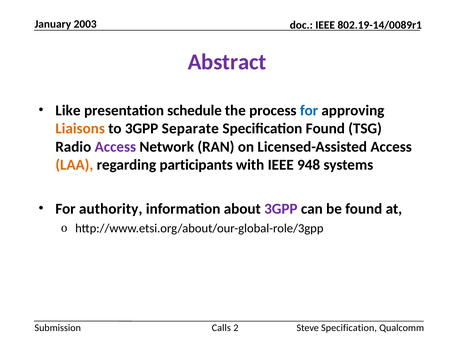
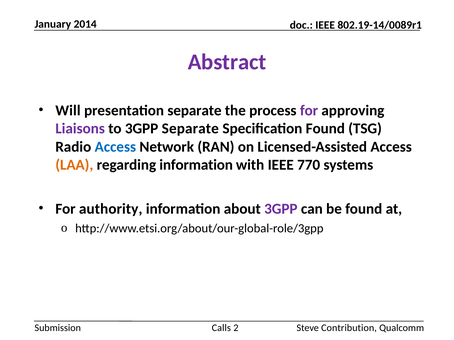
2003: 2003 -> 2014
Like: Like -> Will
presentation schedule: schedule -> separate
for at (309, 111) colour: blue -> purple
Liaisons colour: orange -> purple
Access at (115, 147) colour: purple -> blue
regarding participants: participants -> information
948: 948 -> 770
Steve Specification: Specification -> Contribution
